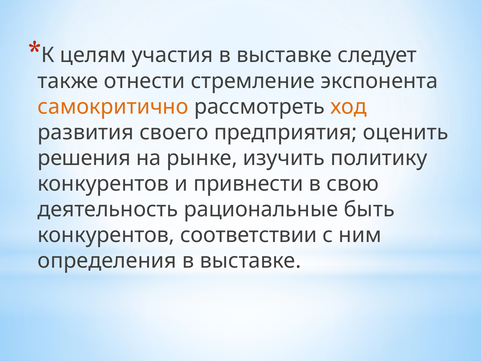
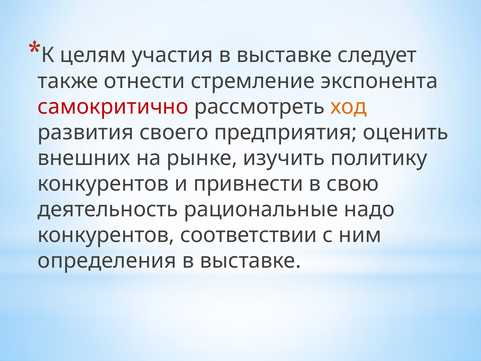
самокритично colour: orange -> red
решения: решения -> внешних
быть: быть -> надо
